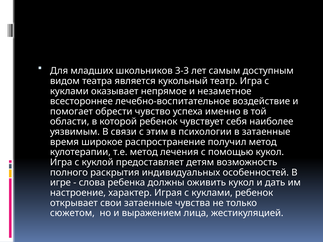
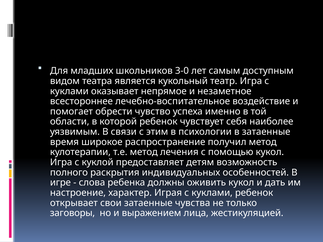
3-3: 3-3 -> 3-0
сюжетом: сюжетом -> заговоры
